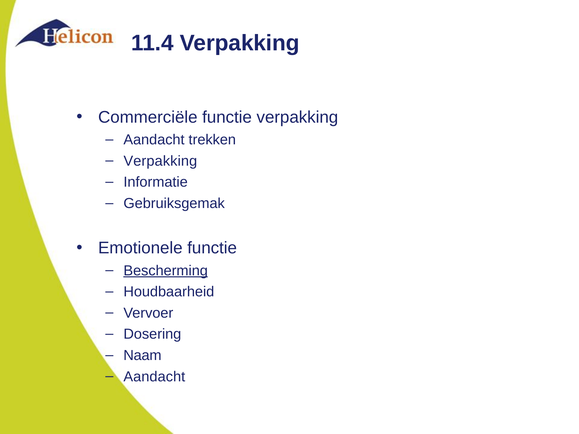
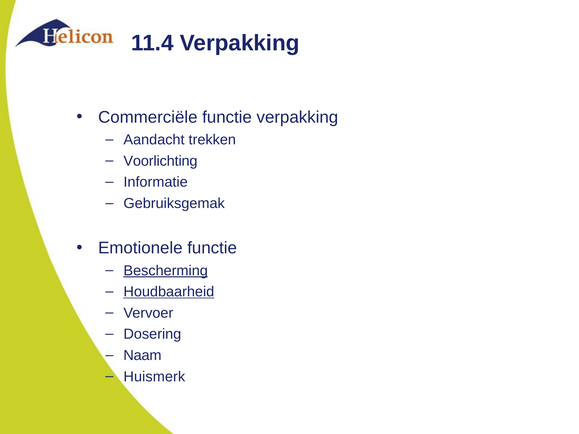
Verpakking at (160, 161): Verpakking -> Voorlichting
Houdbaarheid underline: none -> present
Aandacht at (154, 377): Aandacht -> Huismerk
